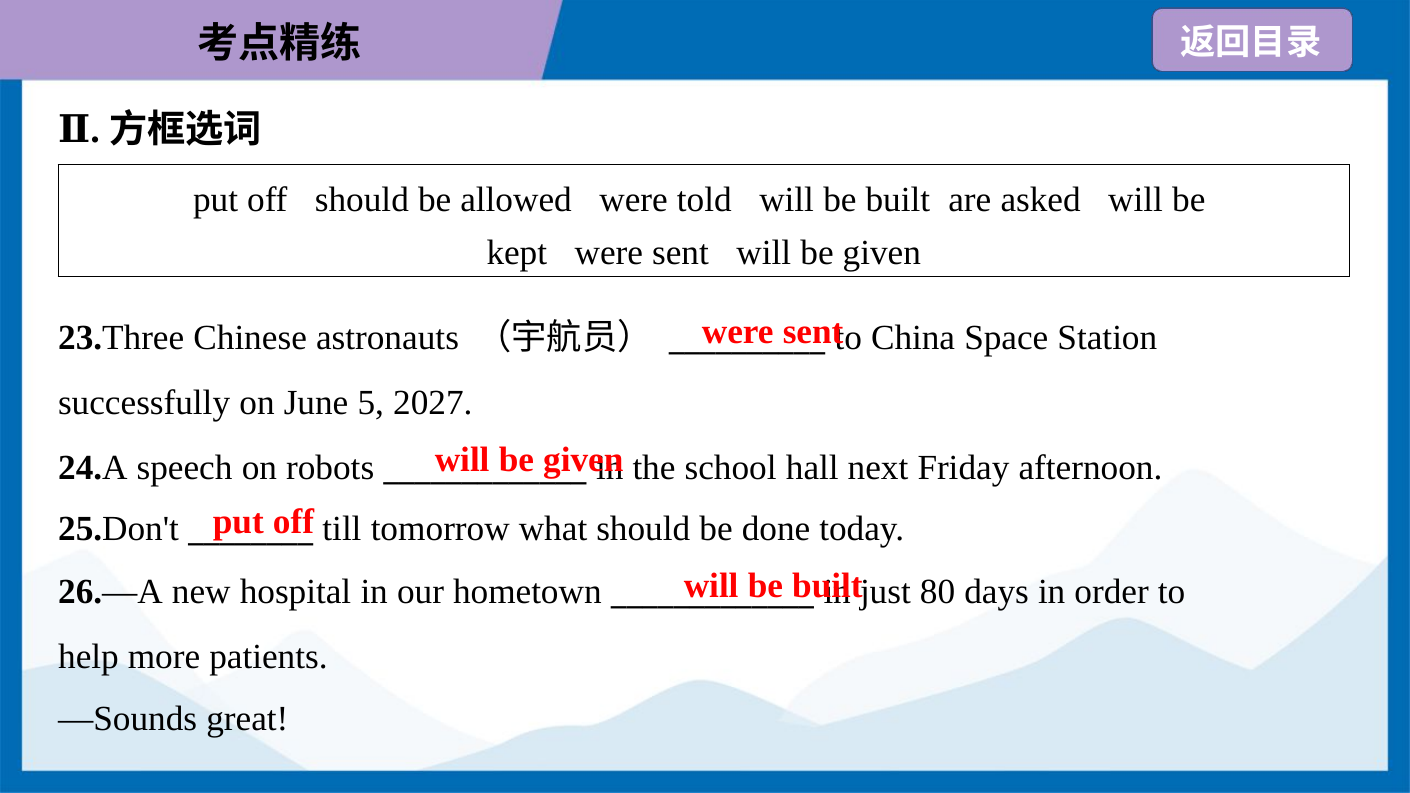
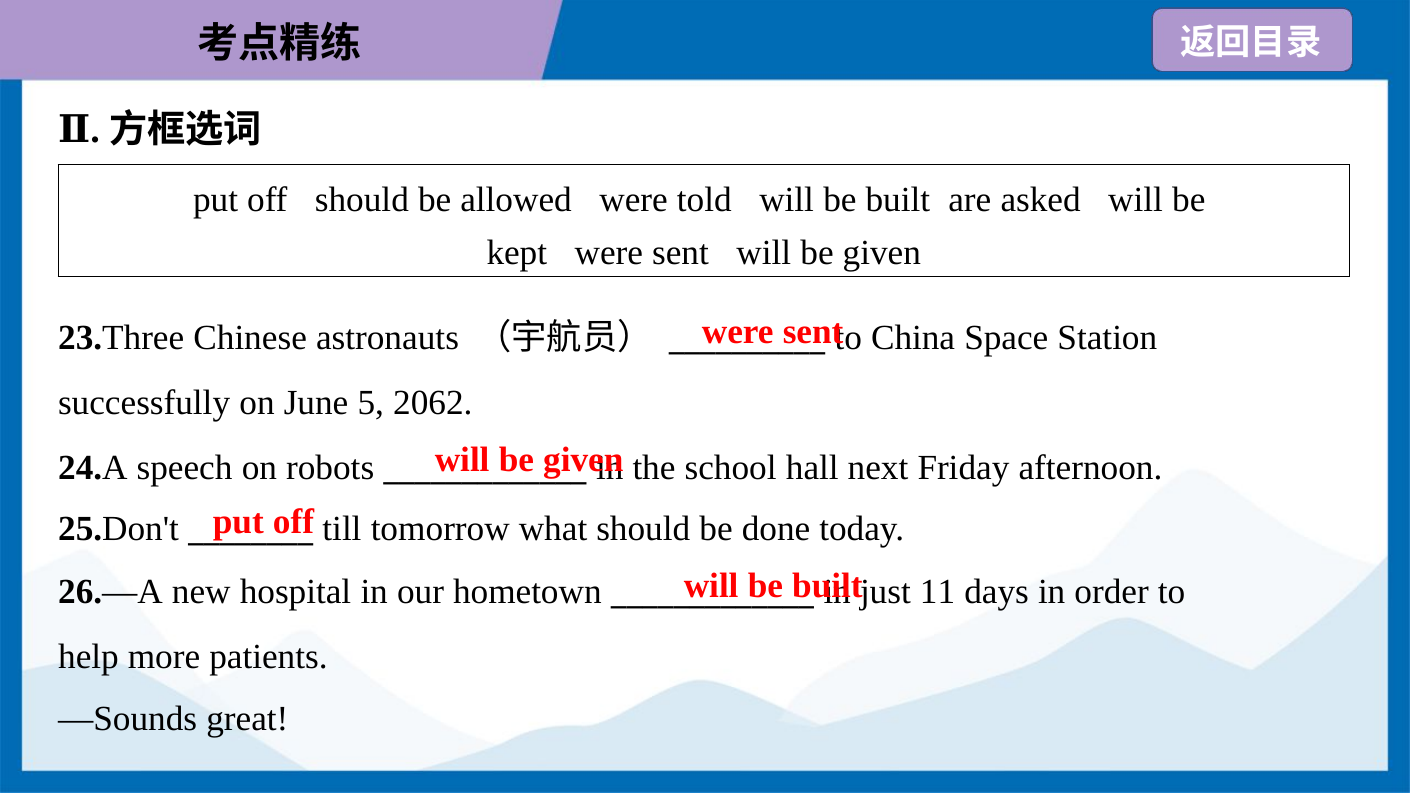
2027: 2027 -> 2062
80: 80 -> 11
